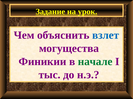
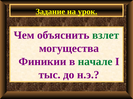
взлет colour: blue -> green
